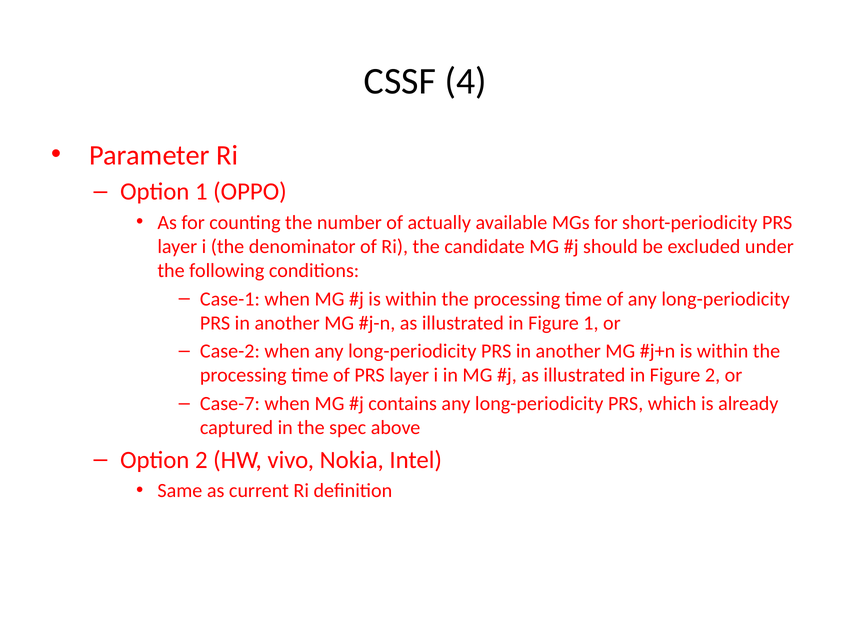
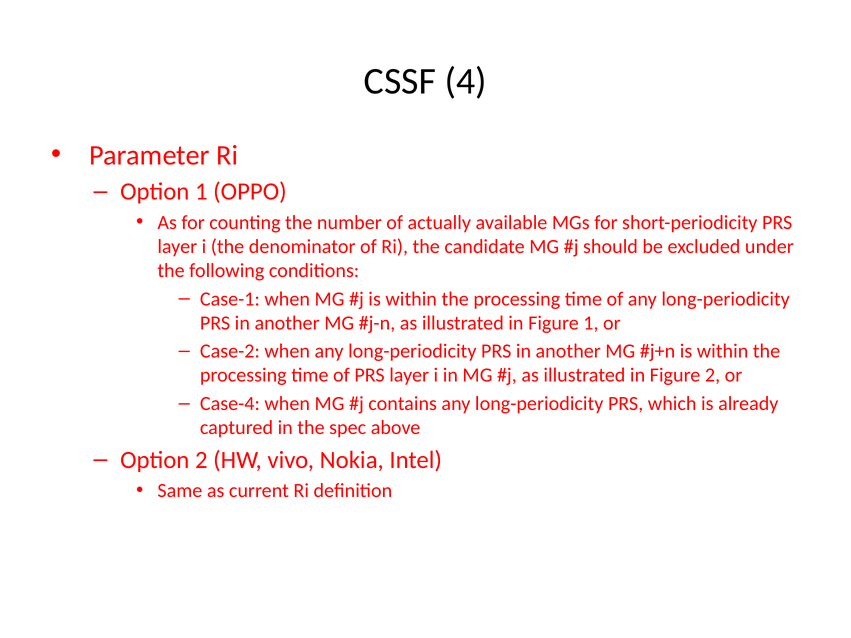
Case-7: Case-7 -> Case-4
